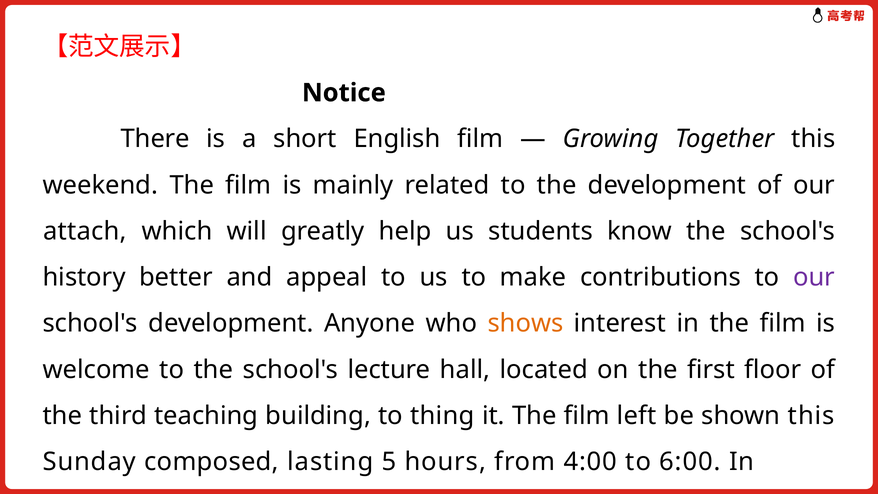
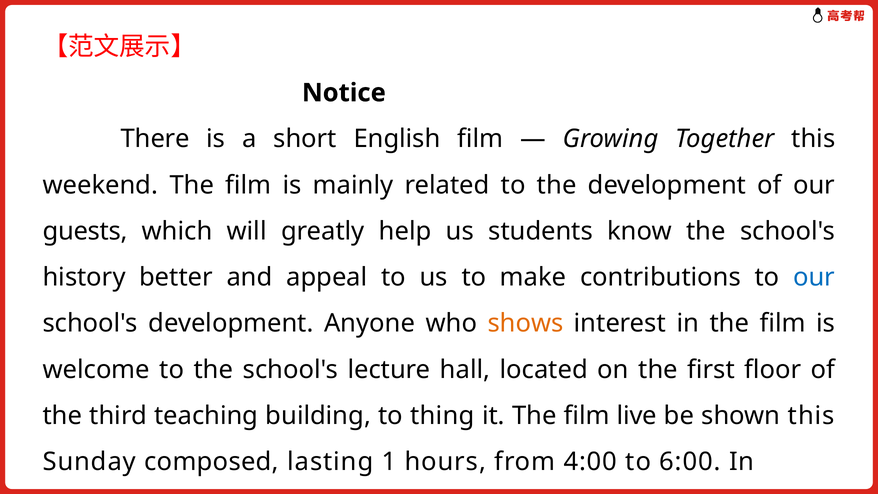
attach: attach -> guests
our at (814, 277) colour: purple -> blue
left: left -> live
5: 5 -> 1
